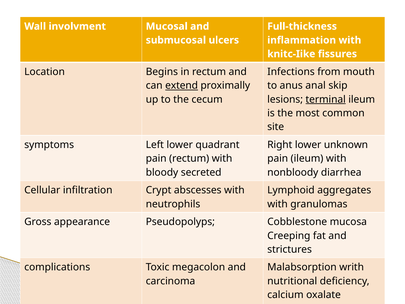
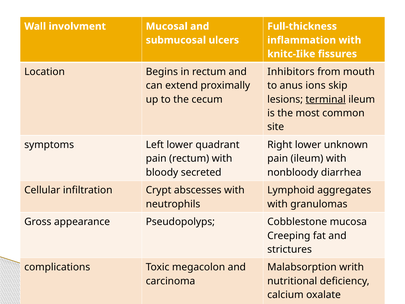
Infections: Infections -> Inhibitors
extend underline: present -> none
anal: anal -> ions
